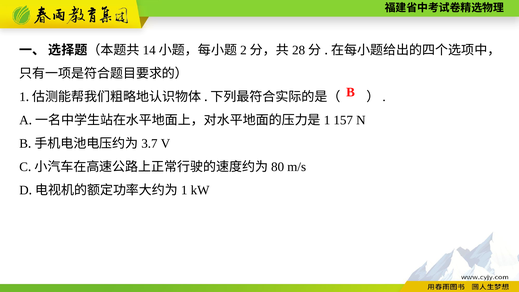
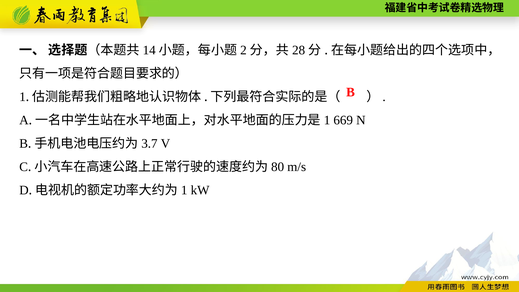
157: 157 -> 669
